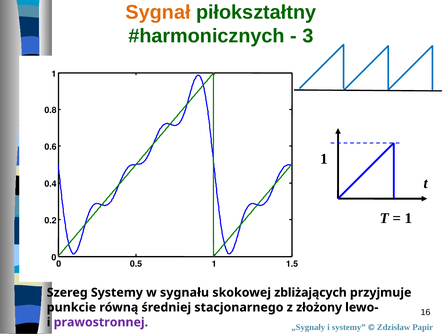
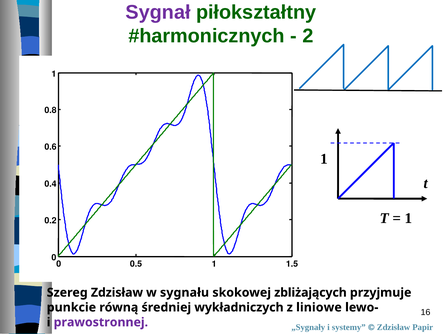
Sygnał colour: orange -> purple
3: 3 -> 2
Szereg Systemy: Systemy -> Zdzisław
stacjonarnego: stacjonarnego -> wykładniczych
złożony: złożony -> liniowe
